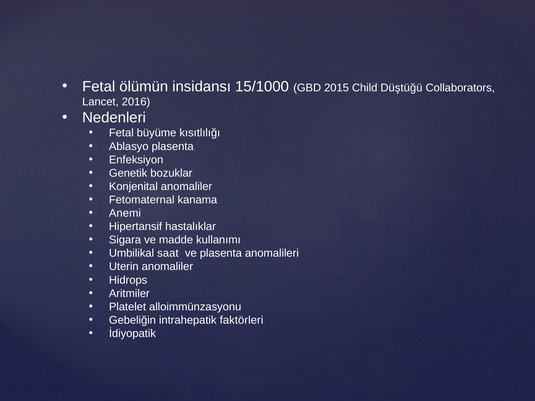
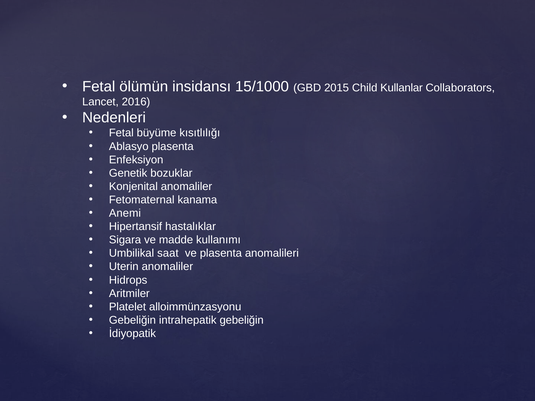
Düştüğü: Düştüğü -> Kullanlar
intrahepatik faktörleri: faktörleri -> gebeliğin
